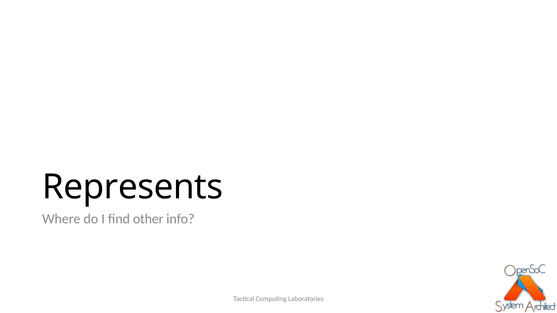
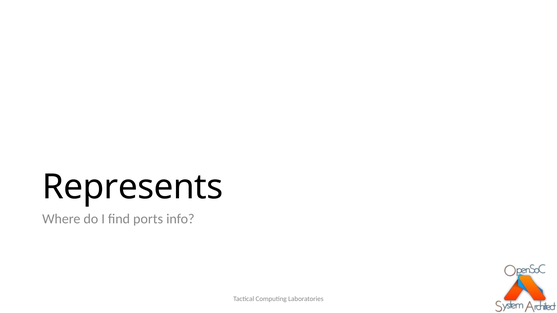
other: other -> ports
